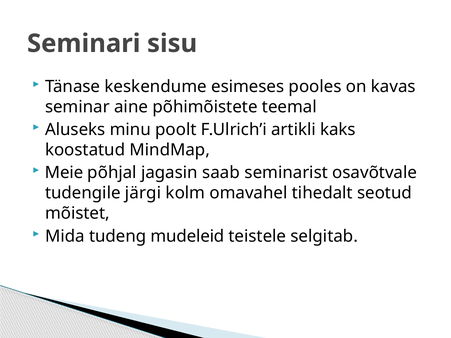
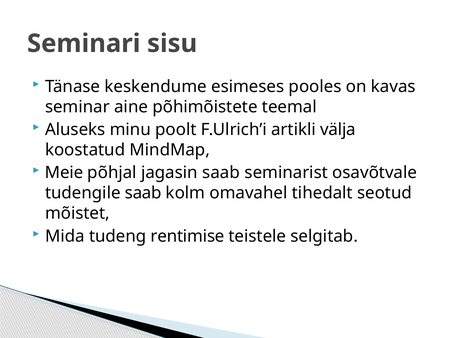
kaks: kaks -> välja
tudengile järgi: järgi -> saab
mudeleid: mudeleid -> rentimise
